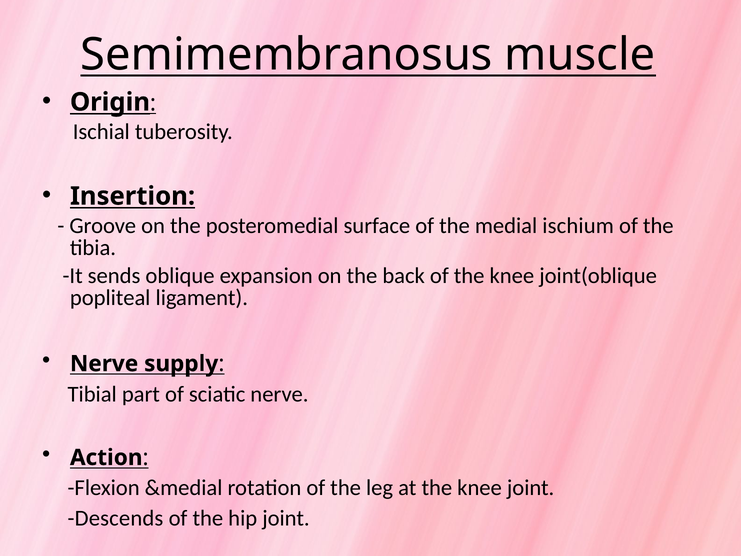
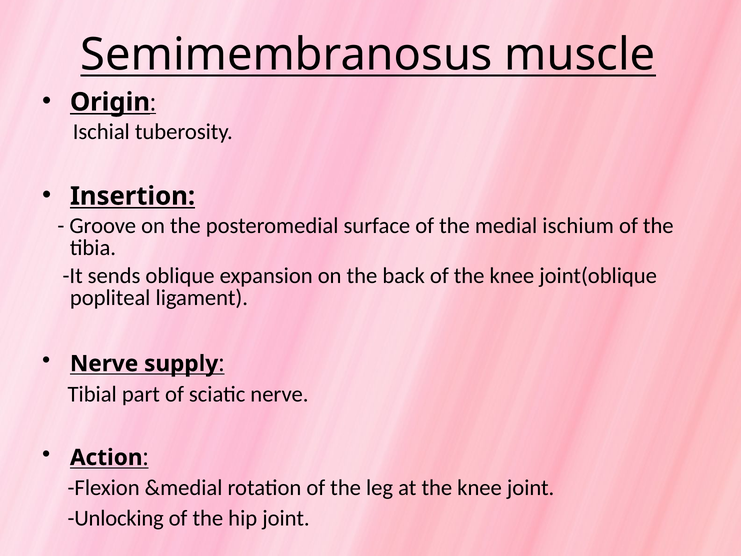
Descends: Descends -> Unlocking
